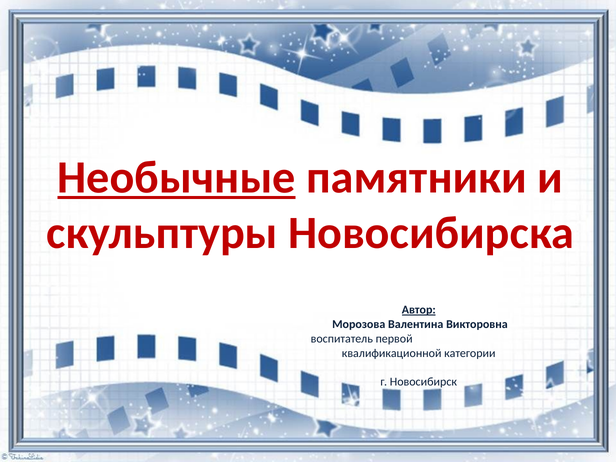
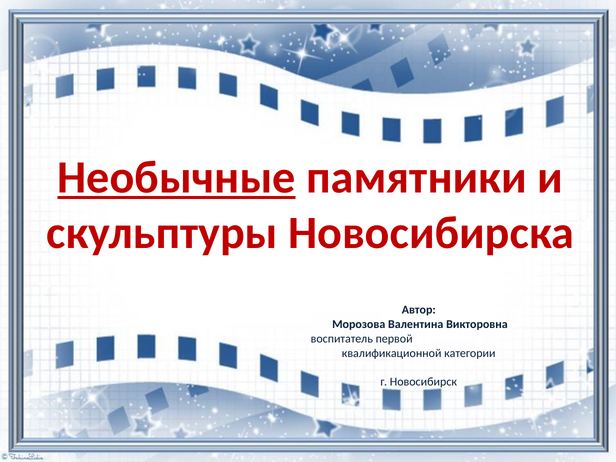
Автор underline: present -> none
